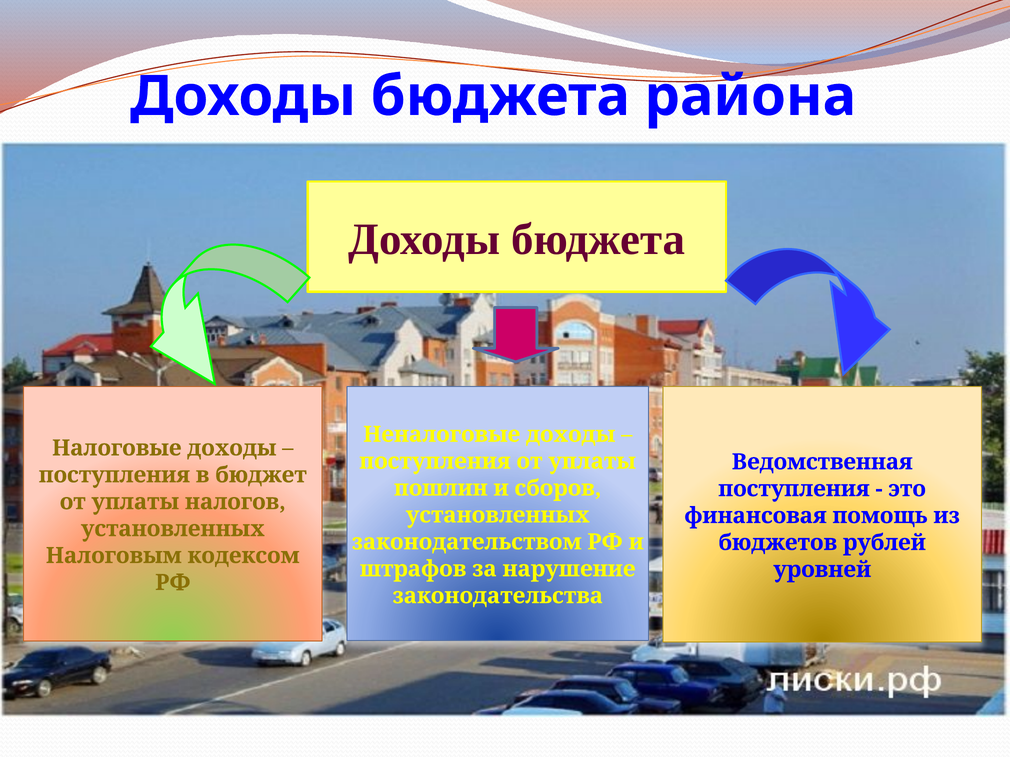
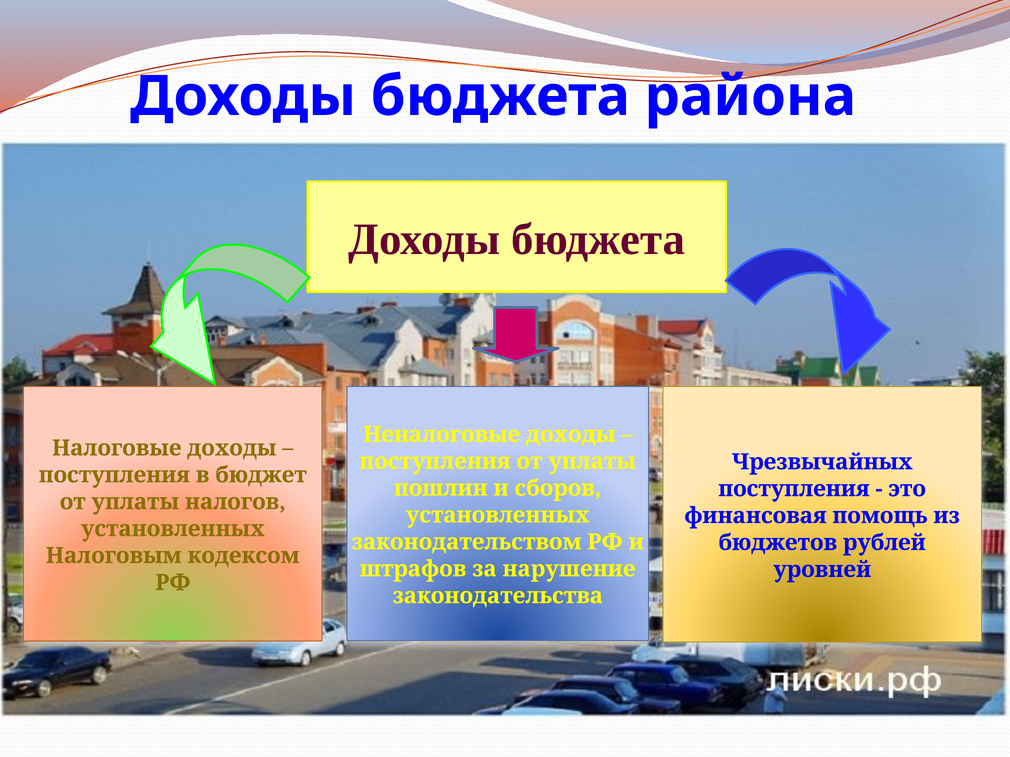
Ведомственная: Ведомственная -> Чрезвычайных
